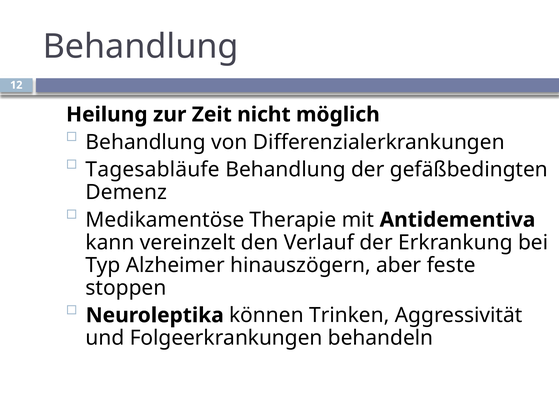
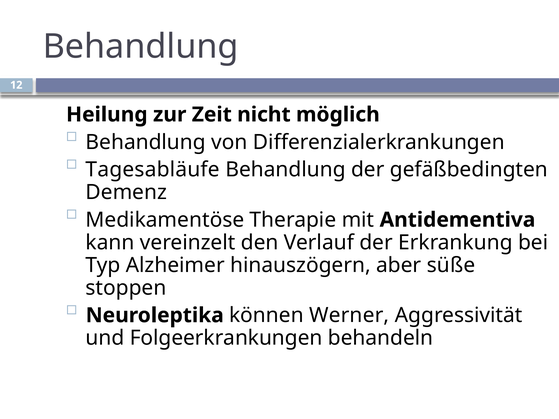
feste: feste -> süße
Trinken: Trinken -> Werner
